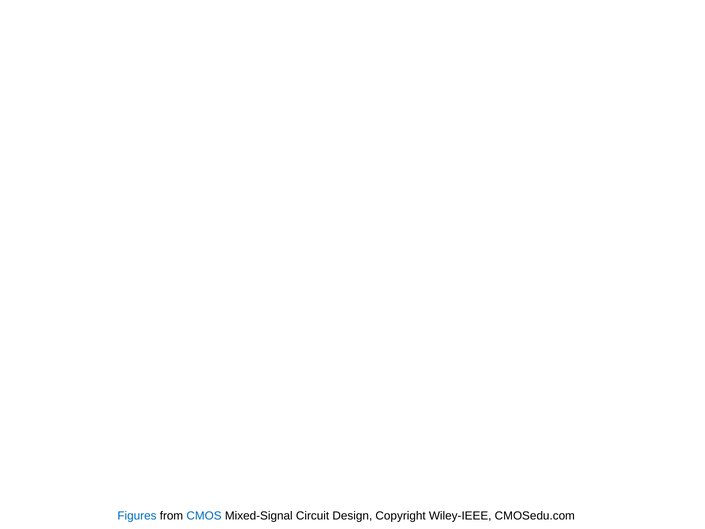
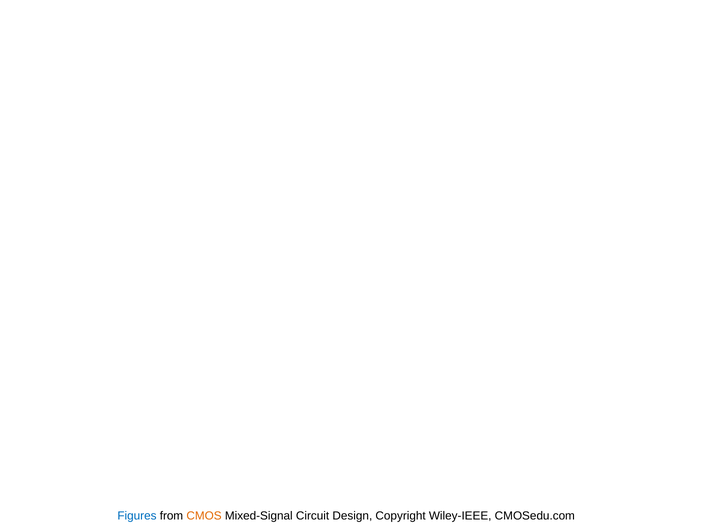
CMOS colour: blue -> orange
